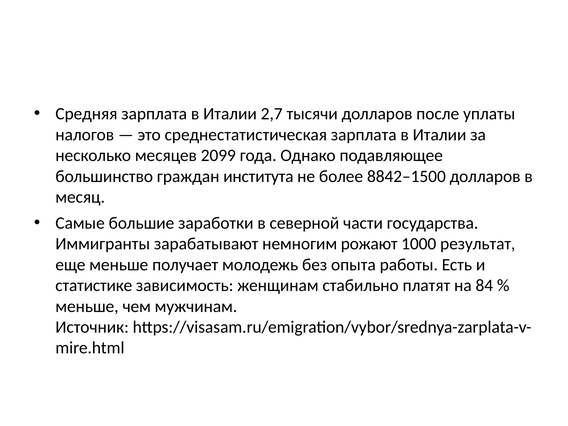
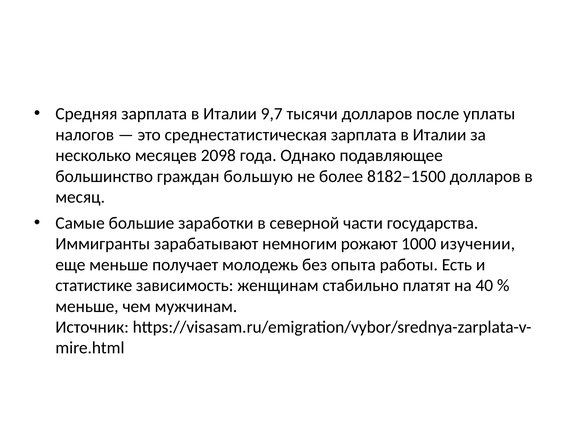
2,7: 2,7 -> 9,7
2099: 2099 -> 2098
института: института -> большую
8842–1500: 8842–1500 -> 8182–1500
результат: результат -> изучении
84: 84 -> 40
